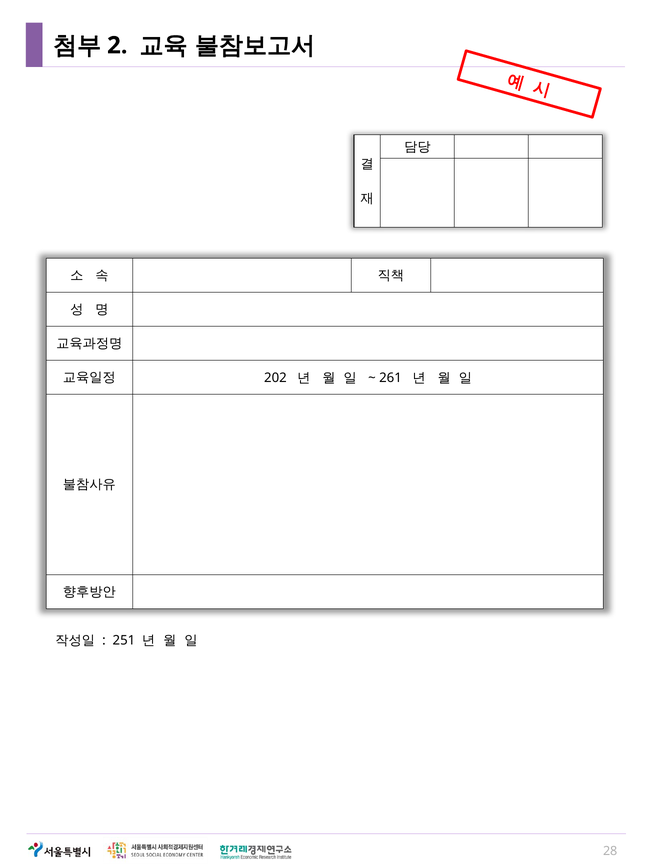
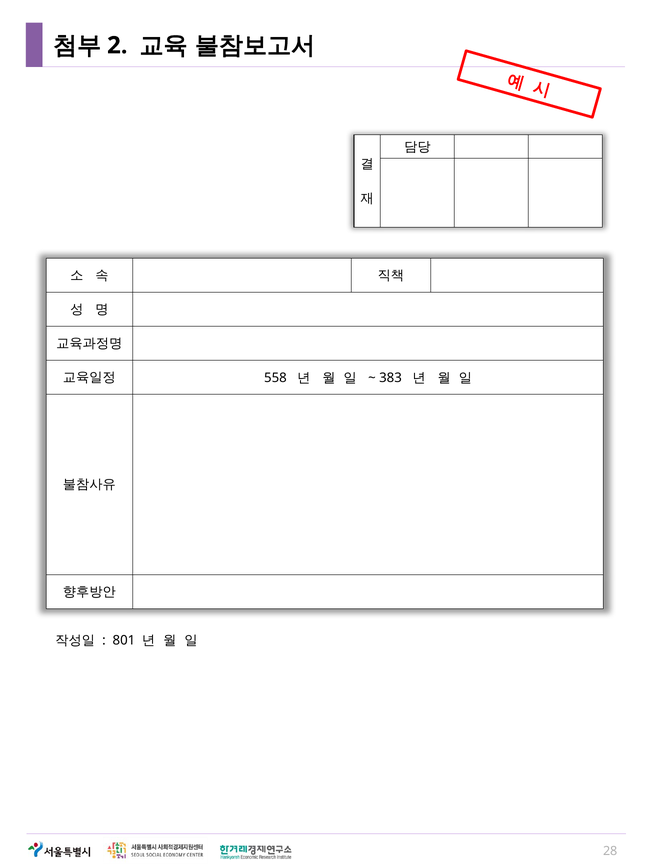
202: 202 -> 558
261: 261 -> 383
251: 251 -> 801
